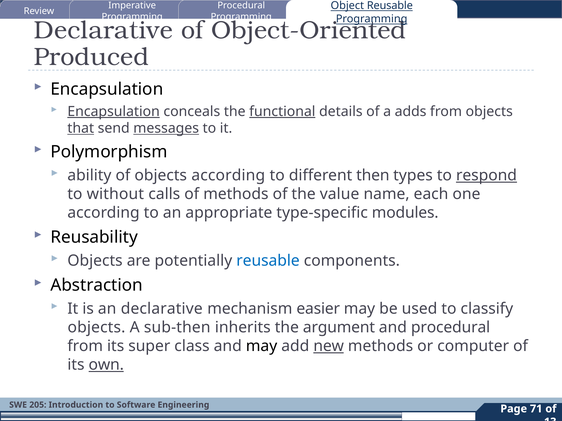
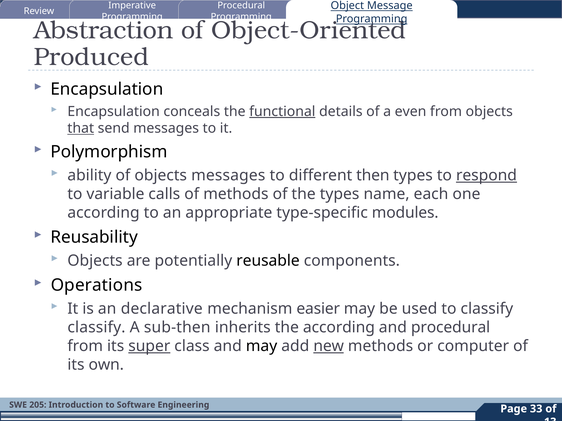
Object Reusable: Reusable -> Message
Declarative at (103, 30): Declarative -> Abstraction
Encapsulation at (114, 112) underline: present -> none
adds: adds -> even
messages at (166, 129) underline: present -> none
objects according: according -> messages
without: without -> variable
the value: value -> types
reusable at (268, 261) colour: blue -> black
Abstraction: Abstraction -> Operations
objects at (96, 328): objects -> classify
the argument: argument -> according
super underline: none -> present
own underline: present -> none
71: 71 -> 33
